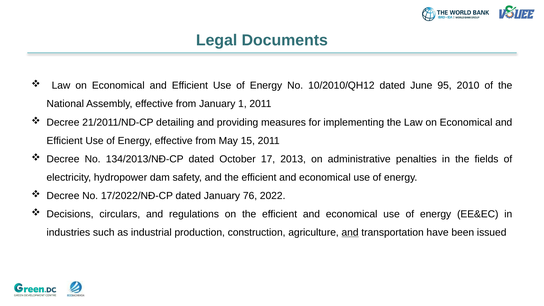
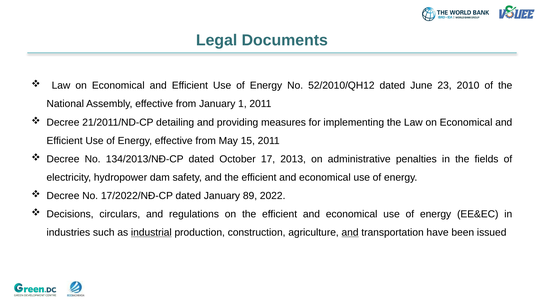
10/2010/QH12: 10/2010/QH12 -> 52/2010/QH12
95: 95 -> 23
76: 76 -> 89
industrial underline: none -> present
